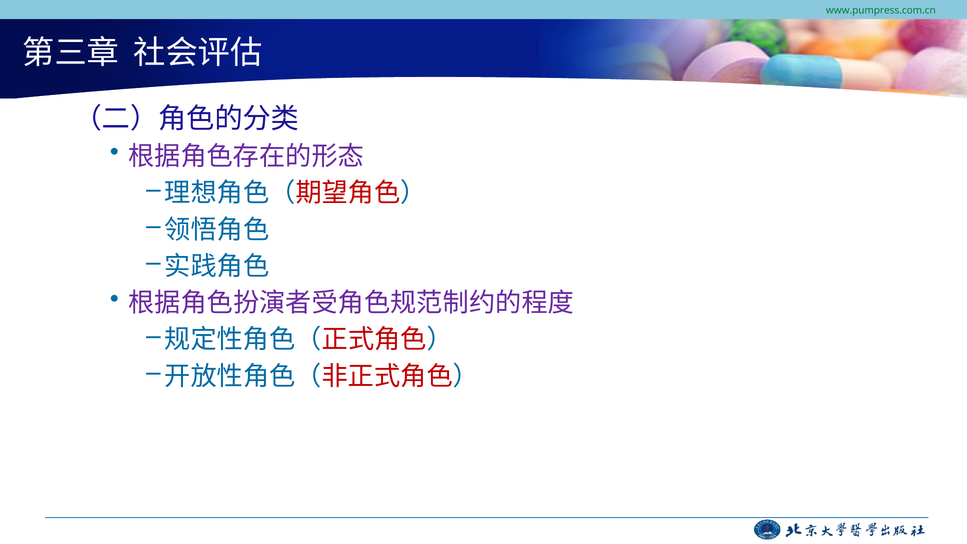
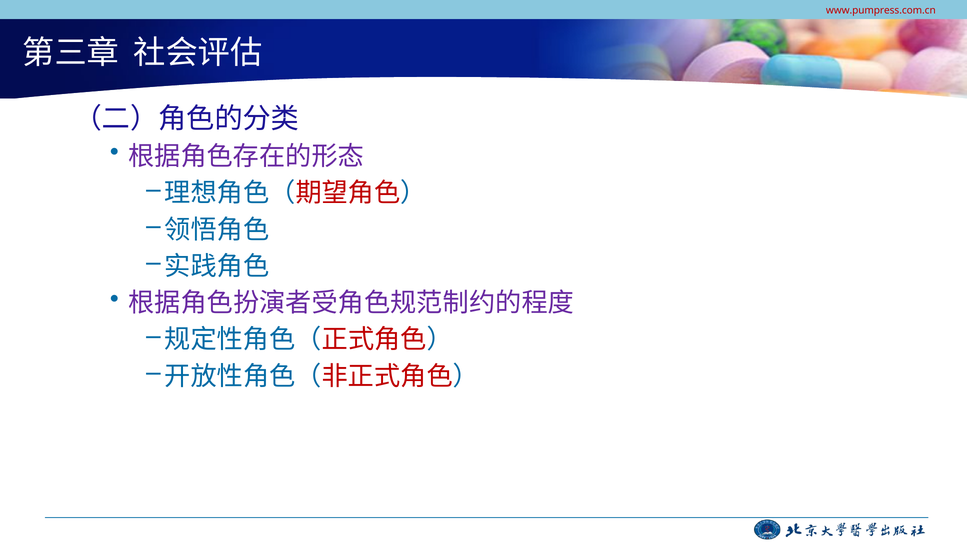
www.pumpress.com.cn colour: green -> red
